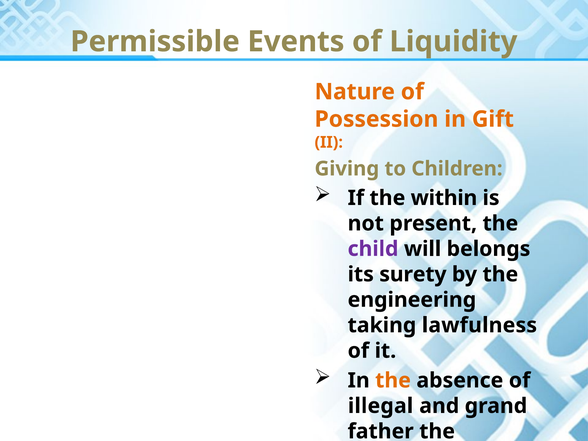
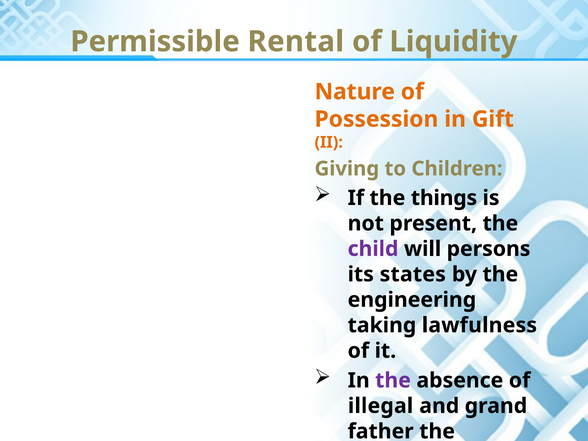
Events: Events -> Rental
within: within -> things
belongs: belongs -> persons
surety: surety -> states
the at (393, 380) colour: orange -> purple
